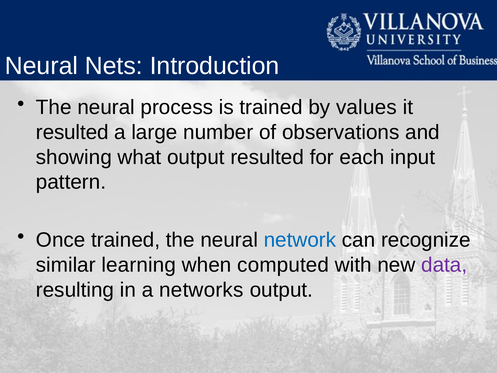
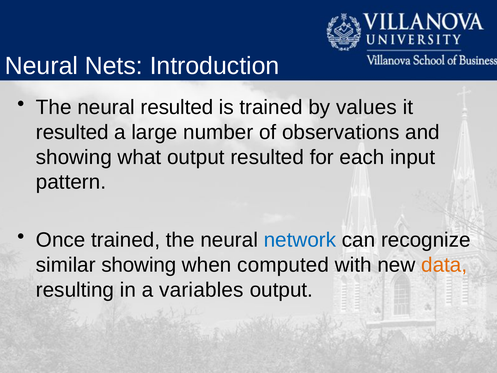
neural process: process -> resulted
similar learning: learning -> showing
data colour: purple -> orange
networks: networks -> variables
